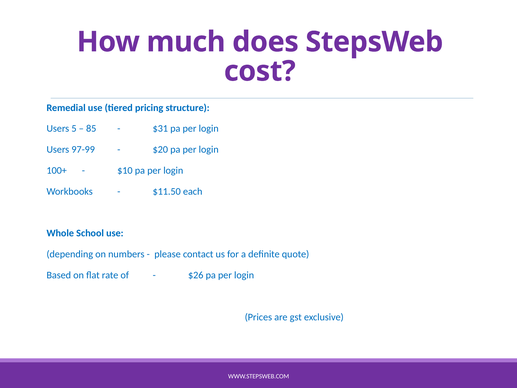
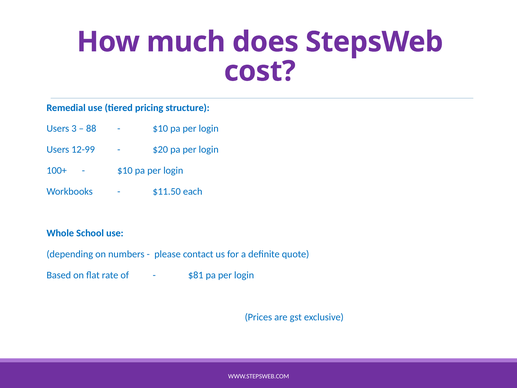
5: 5 -> 3
85: 85 -> 88
$31 at (160, 129): $31 -> $10
97-99: 97-99 -> 12-99
$26: $26 -> $81
